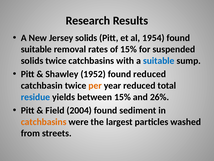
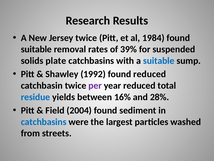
Jersey solids: solids -> twice
1954: 1954 -> 1984
of 15%: 15% -> 39%
solids twice: twice -> plate
1952: 1952 -> 1992
per colour: orange -> purple
between 15%: 15% -> 16%
26%: 26% -> 28%
catchbasins at (44, 121) colour: orange -> blue
